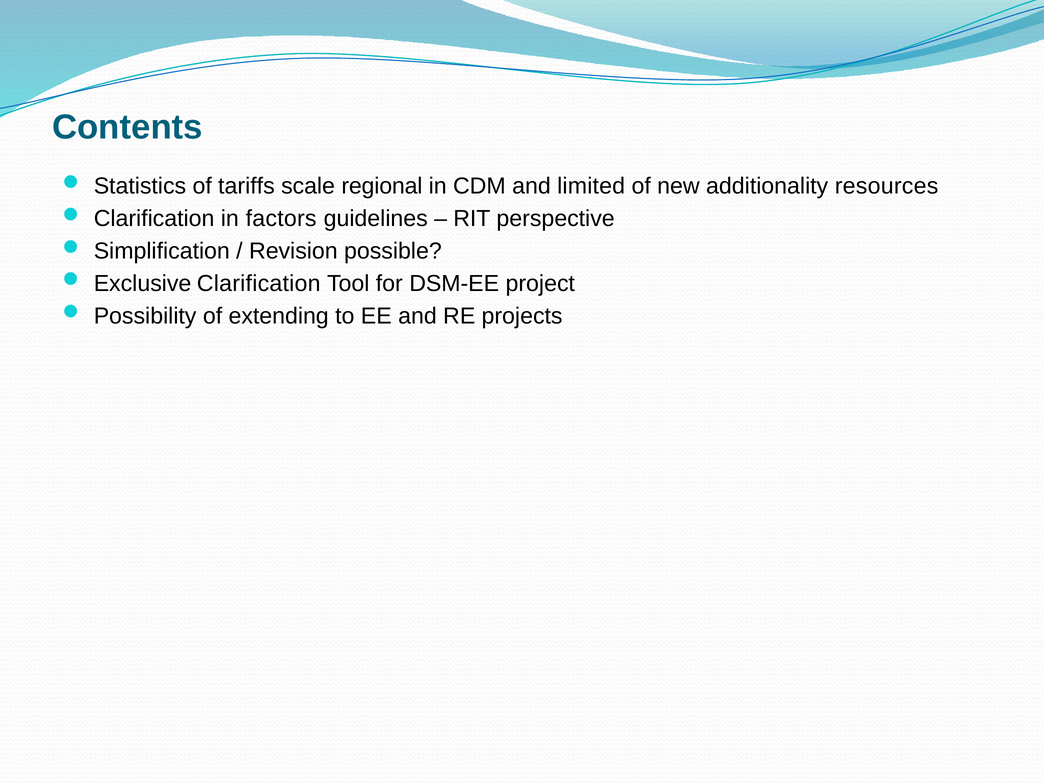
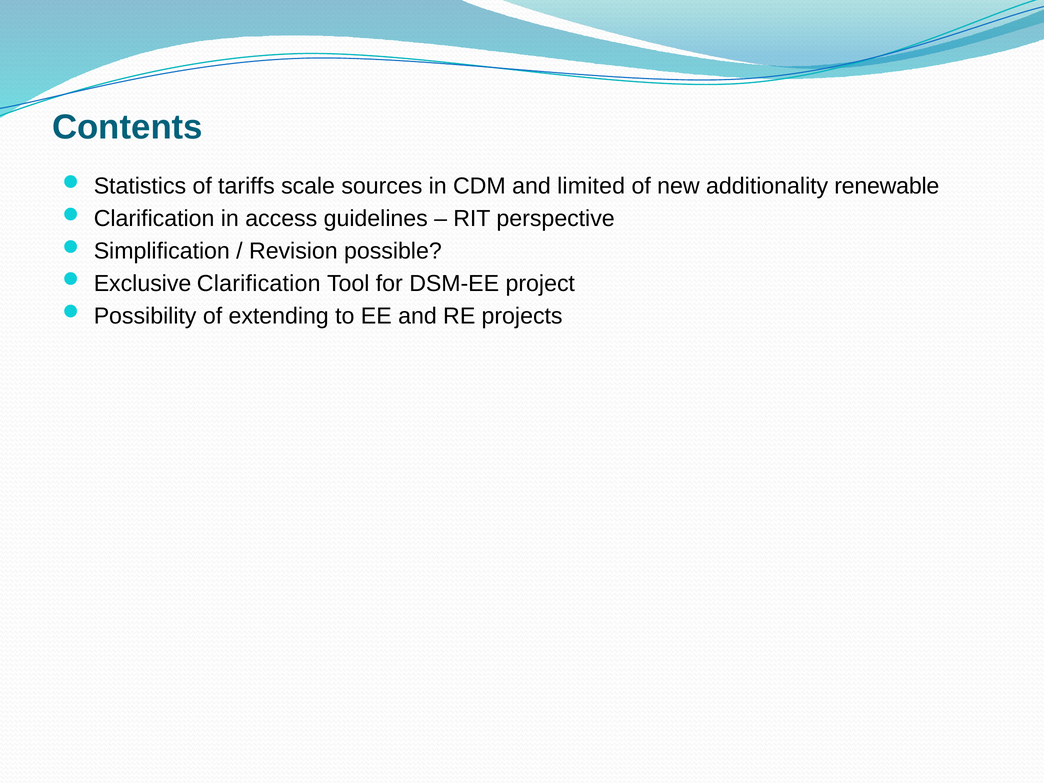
regional: regional -> sources
resources: resources -> renewable
factors: factors -> access
